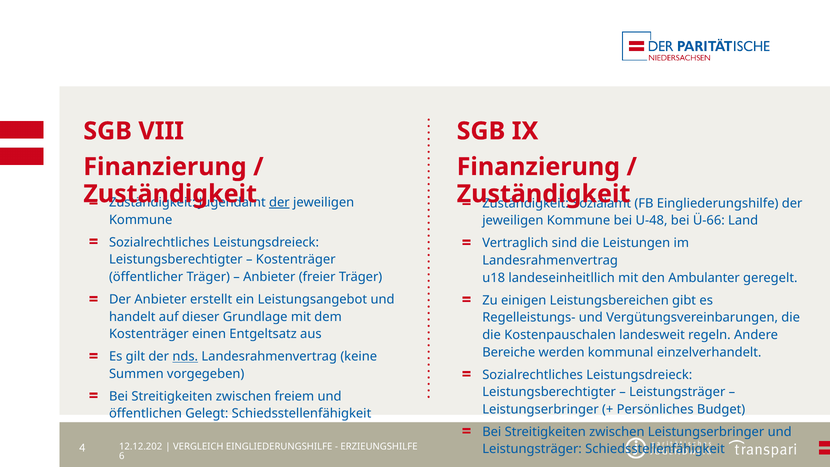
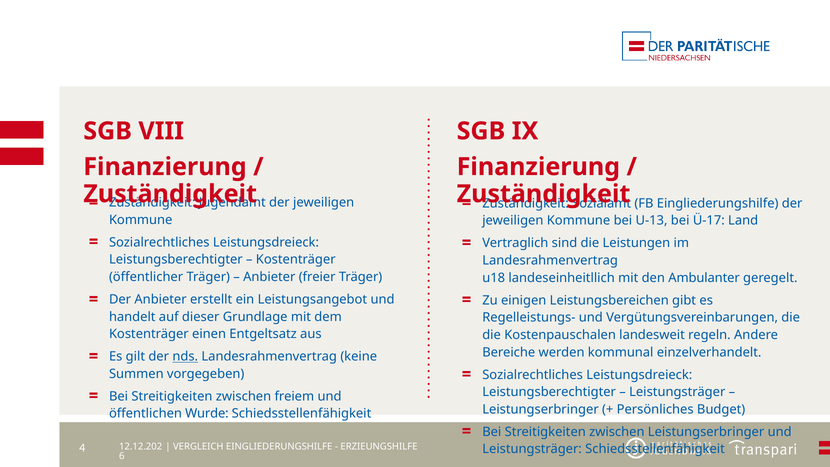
der at (279, 202) underline: present -> none
U-48: U-48 -> U-13
Ü-66: Ü-66 -> Ü-17
Gelegt: Gelegt -> Wurde
